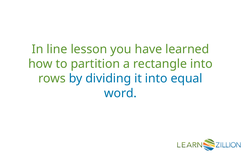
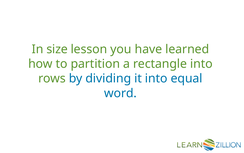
line: line -> size
